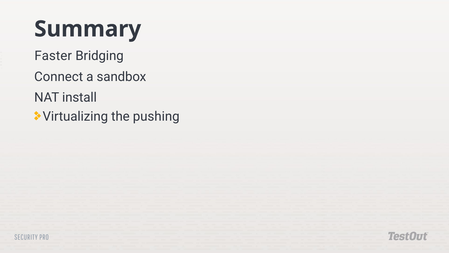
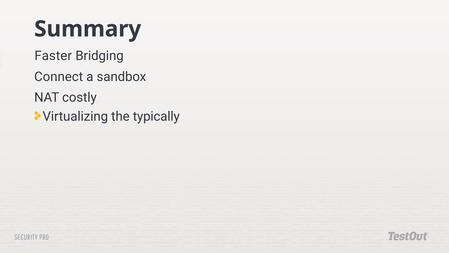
install: install -> costly
pushing: pushing -> typically
